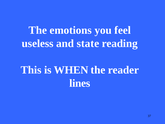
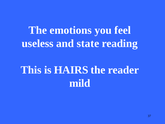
WHEN: WHEN -> HAIRS
lines: lines -> mild
